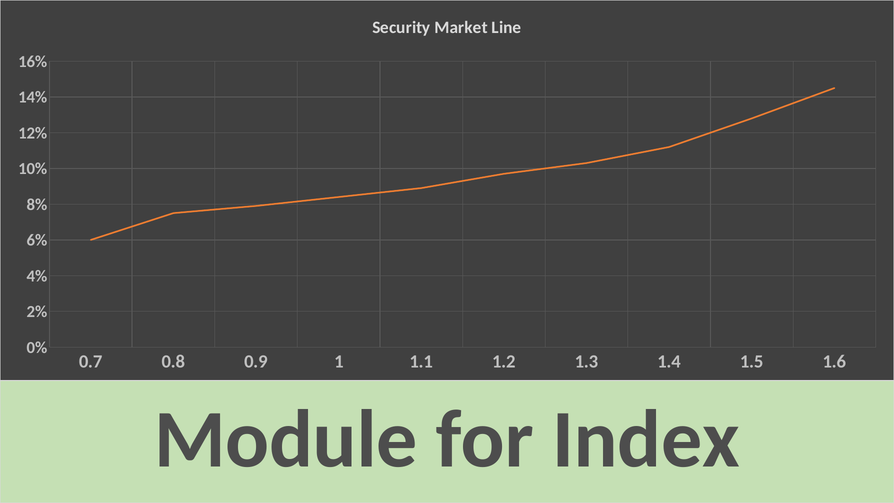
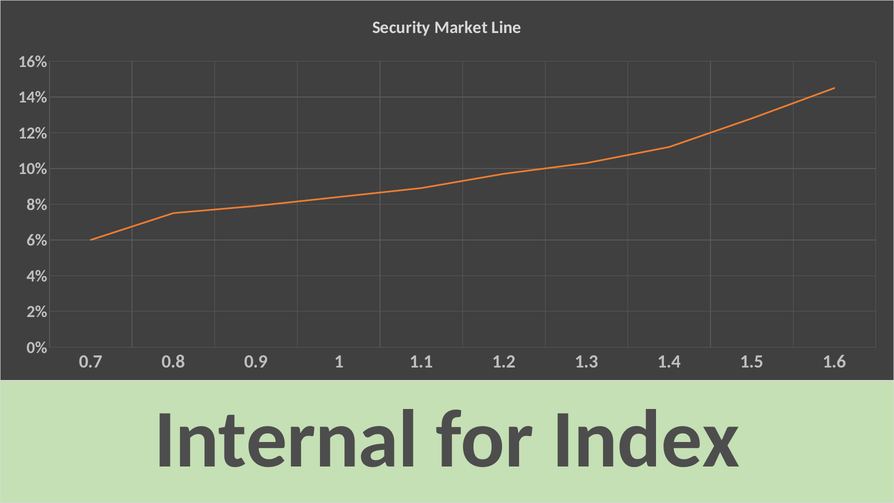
Module: Module -> Internal
